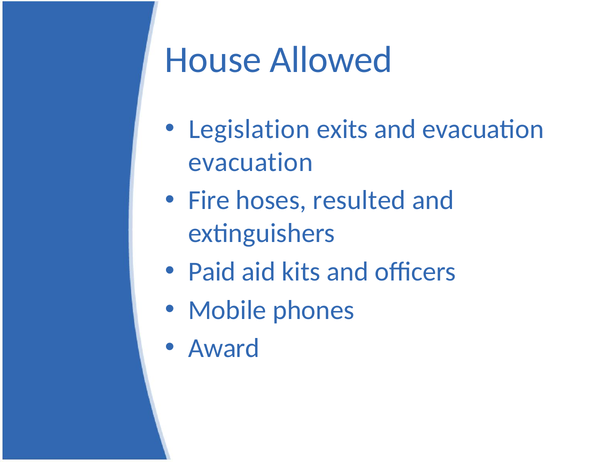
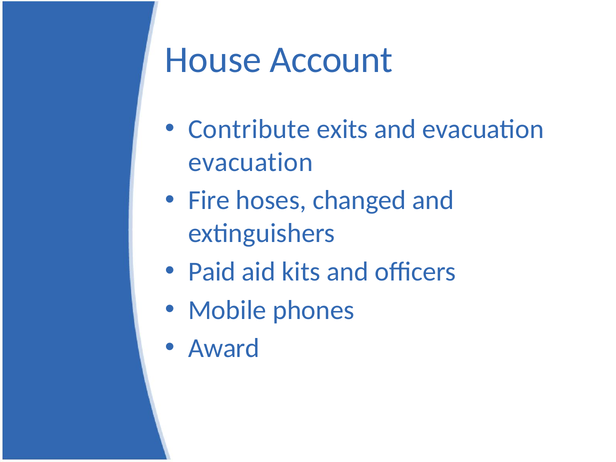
Allowed: Allowed -> Account
Legislation: Legislation -> Contribute
resulted: resulted -> changed
